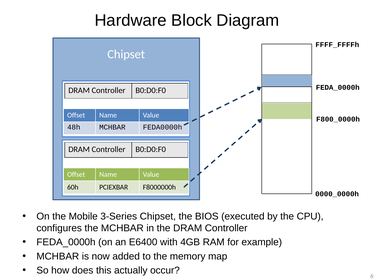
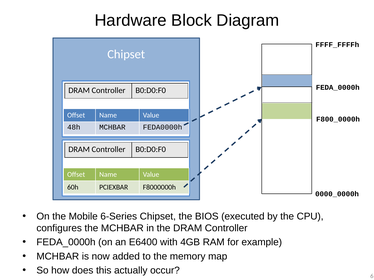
3-Series: 3-Series -> 6-Series
